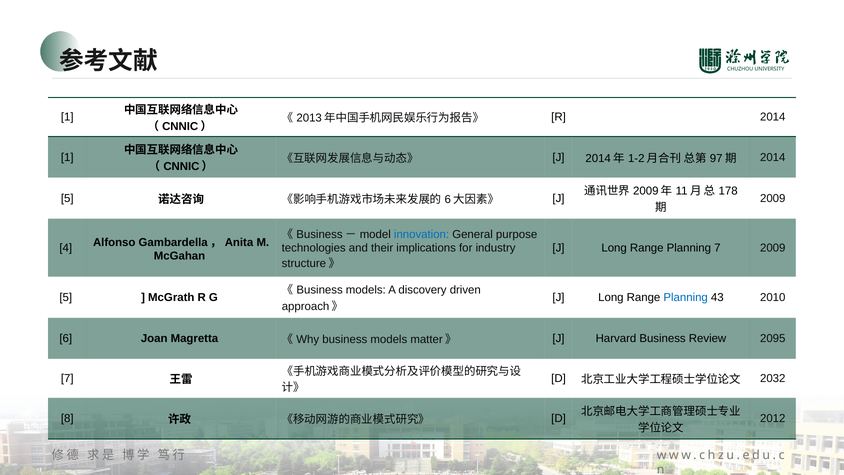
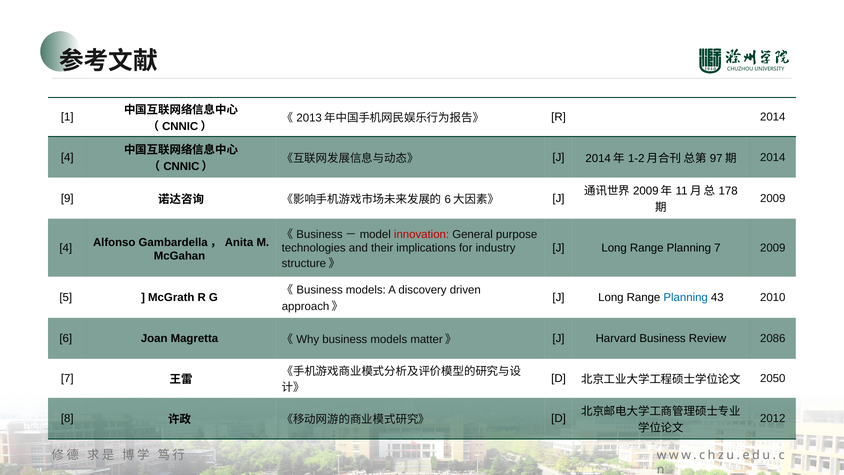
1 at (67, 157): 1 -> 4
5 at (67, 198): 5 -> 9
innovation colour: blue -> red
2095: 2095 -> 2086
2032: 2032 -> 2050
